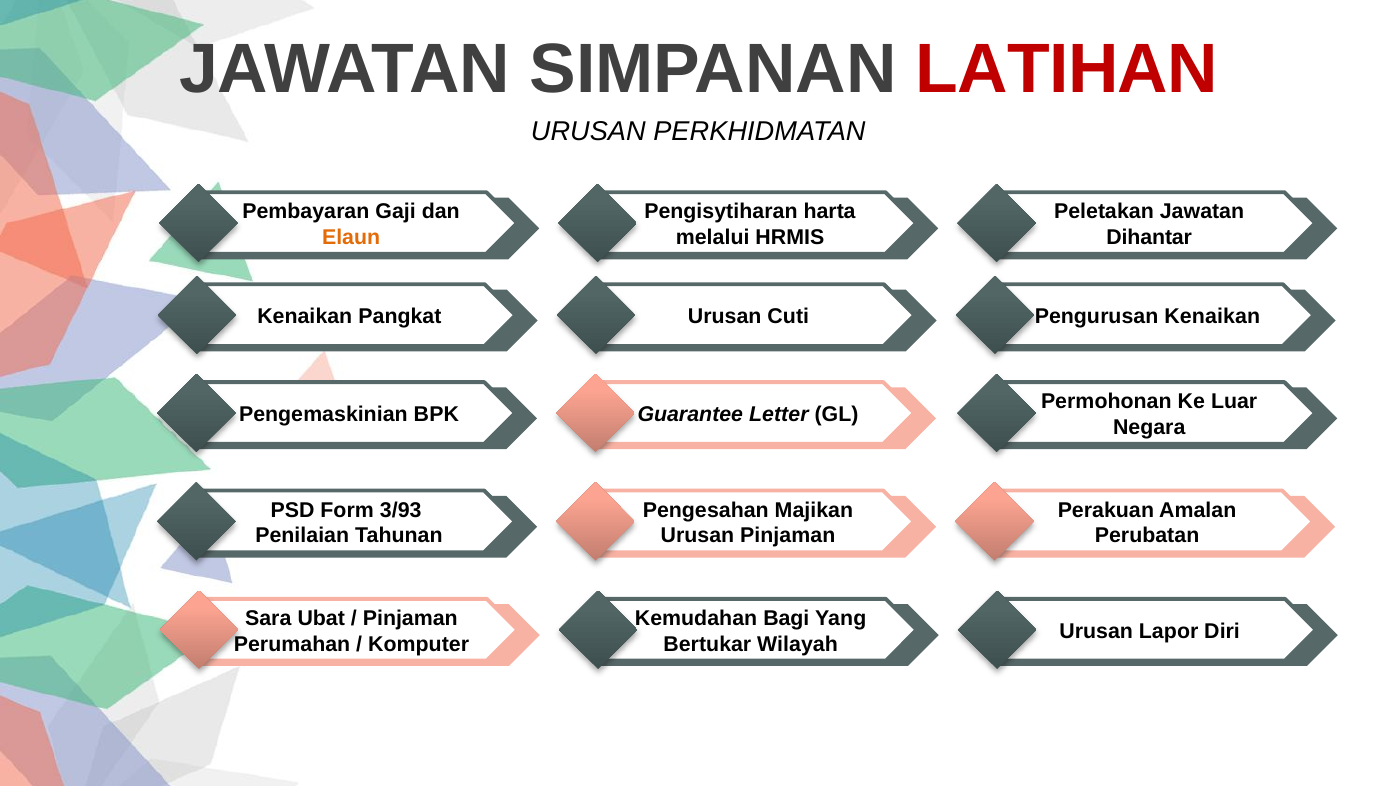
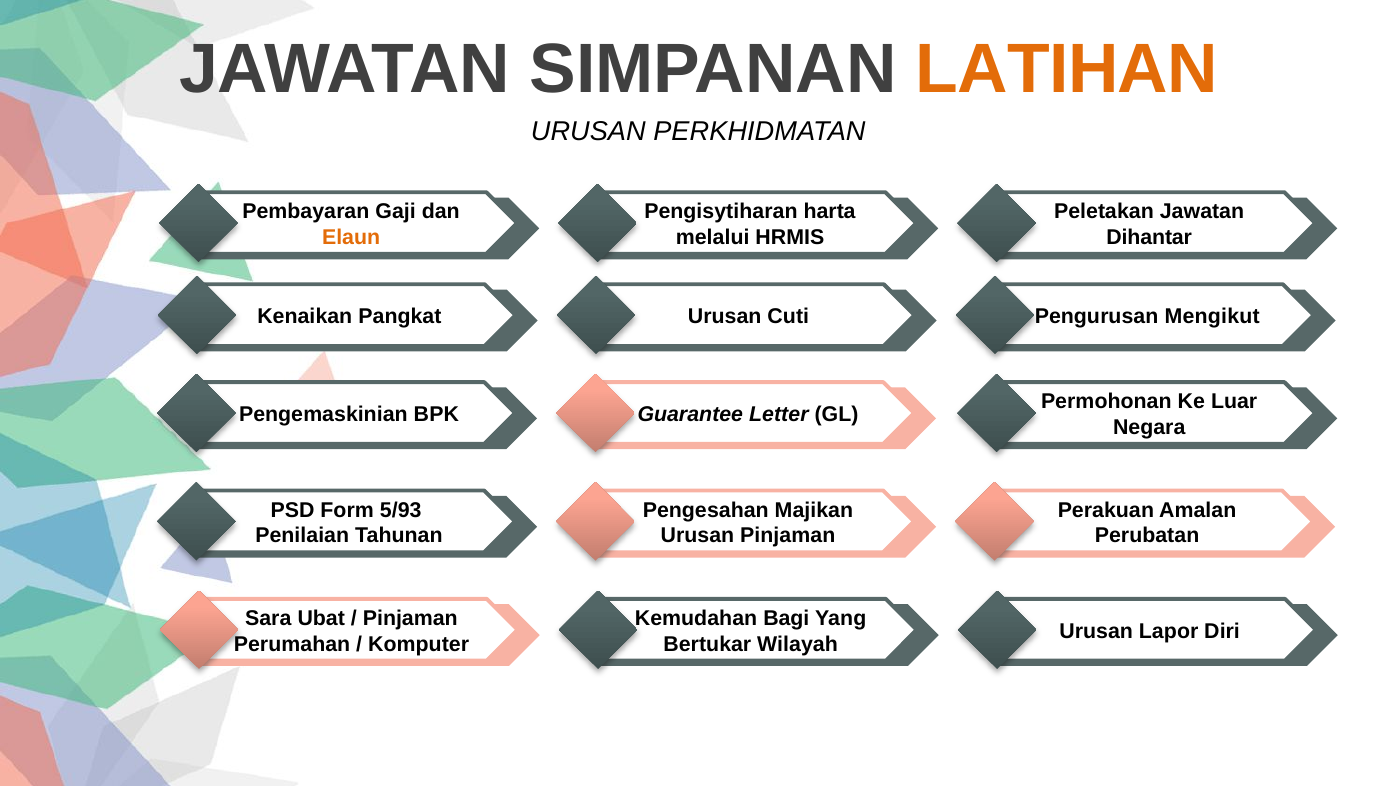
LATIHAN colour: red -> orange
Pengurusan Kenaikan: Kenaikan -> Mengikut
3/93: 3/93 -> 5/93
